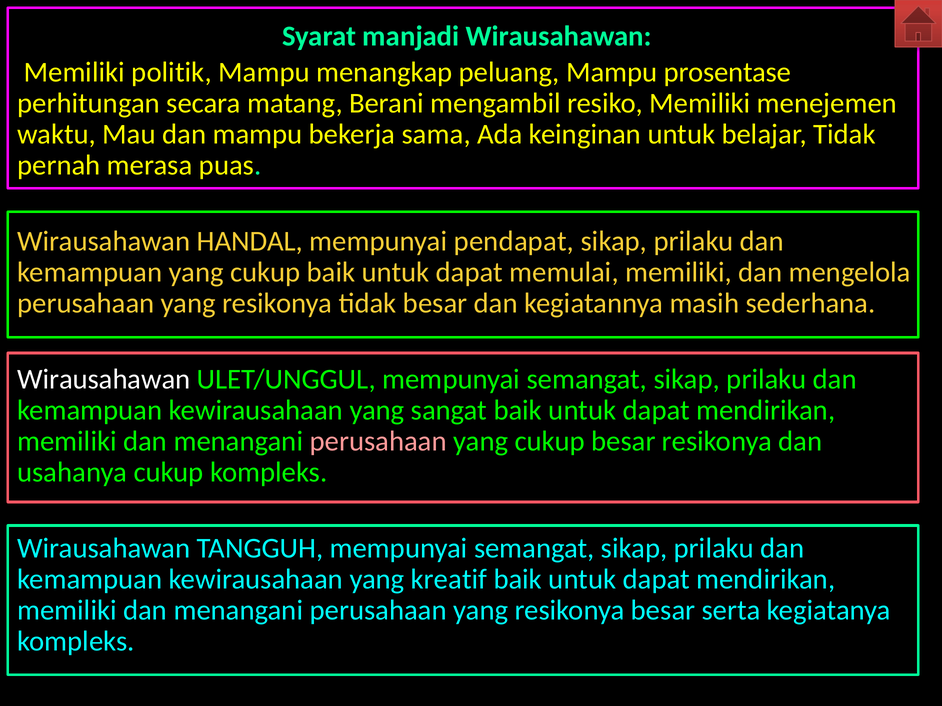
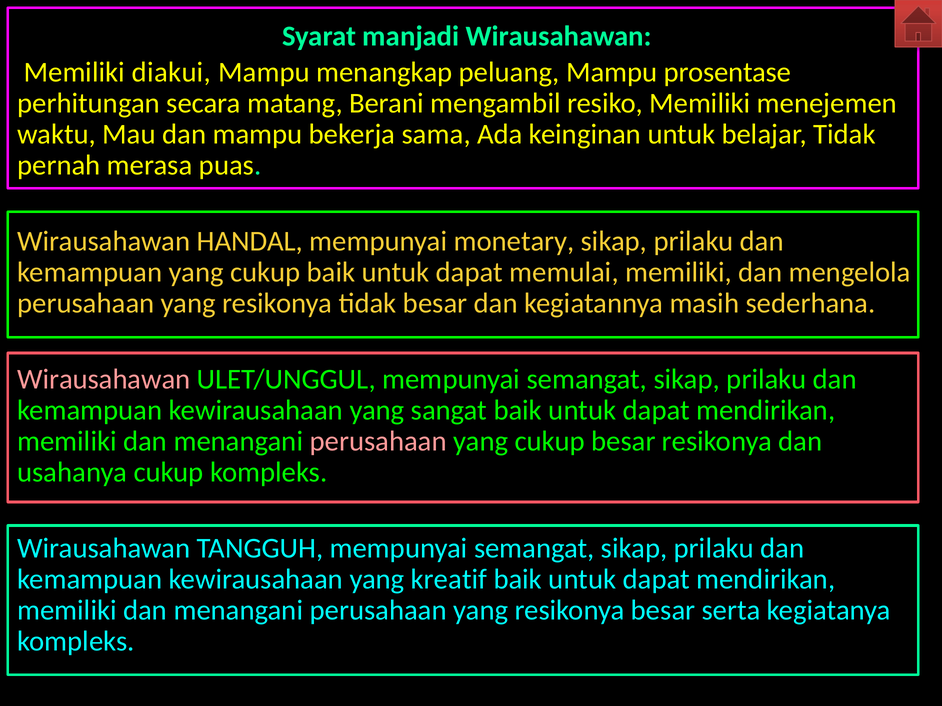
politik: politik -> diakui
pendapat: pendapat -> monetary
Wirausahawan at (104, 380) colour: white -> pink
